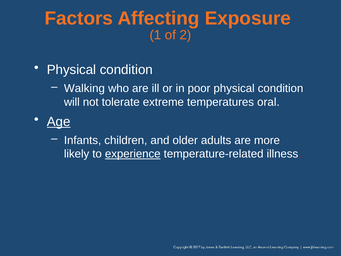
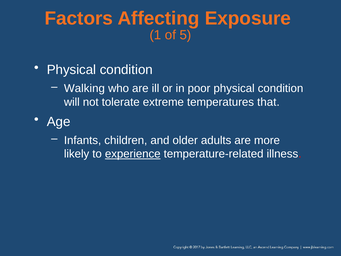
2: 2 -> 5
oral: oral -> that
Age underline: present -> none
